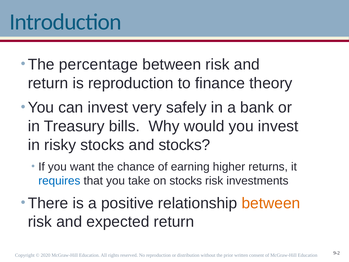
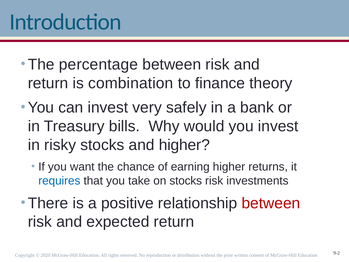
is reproduction: reproduction -> combination
and stocks: stocks -> higher
between at (271, 203) colour: orange -> red
